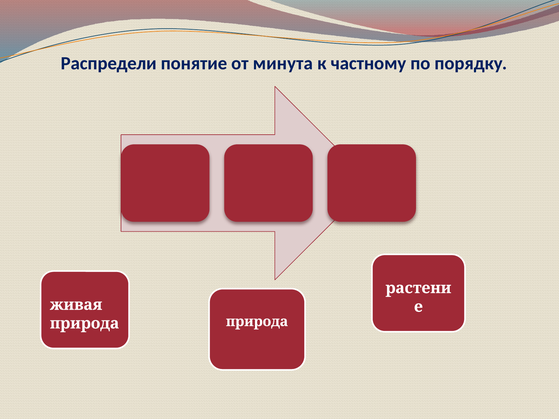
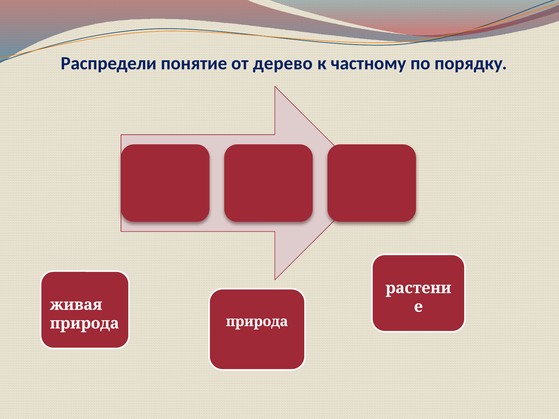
минута: минута -> дерево
